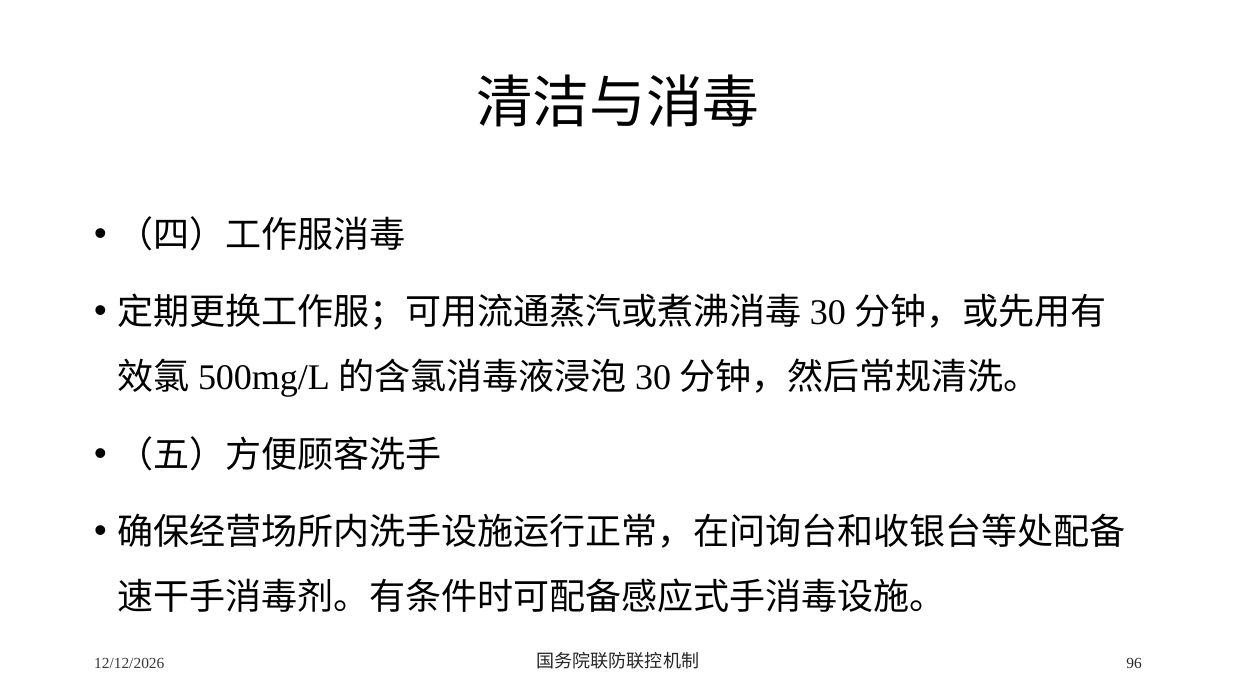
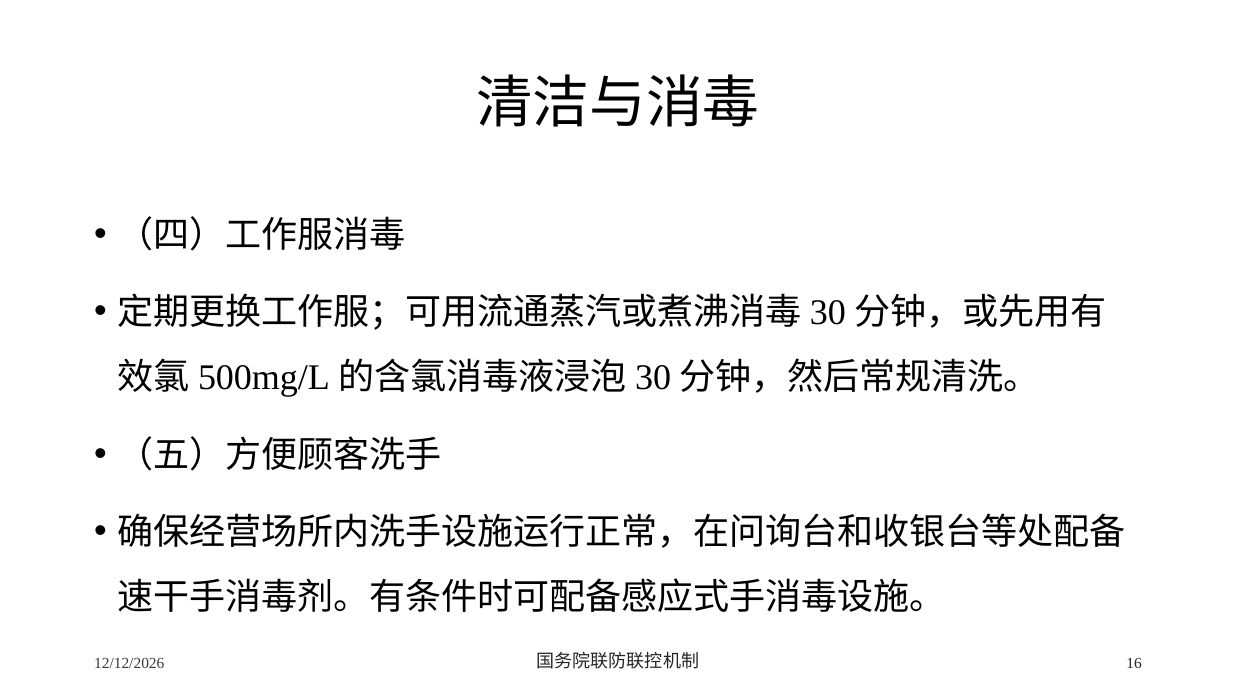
96: 96 -> 16
